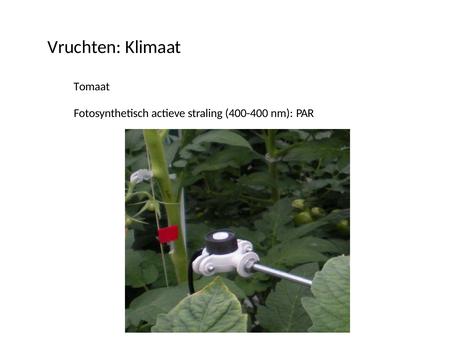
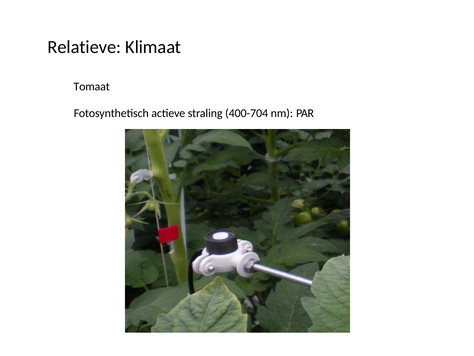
Vruchten: Vruchten -> Relatieve
400-400: 400-400 -> 400-704
